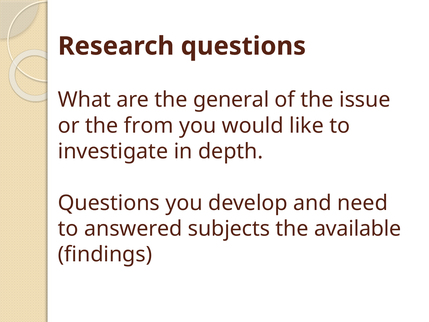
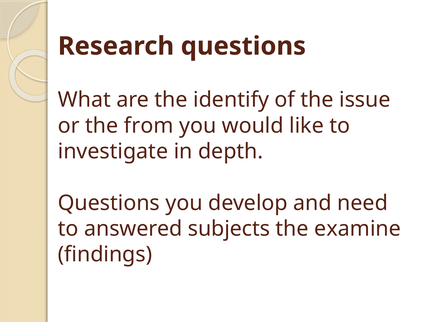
general: general -> identify
available: available -> examine
